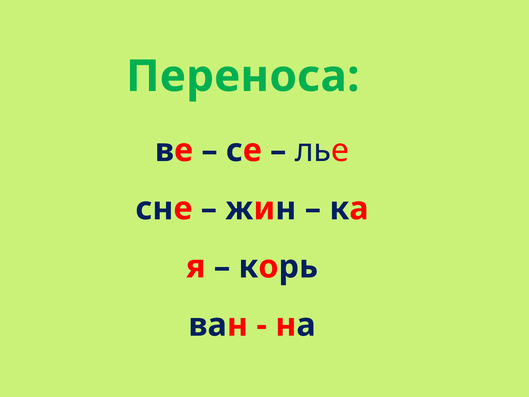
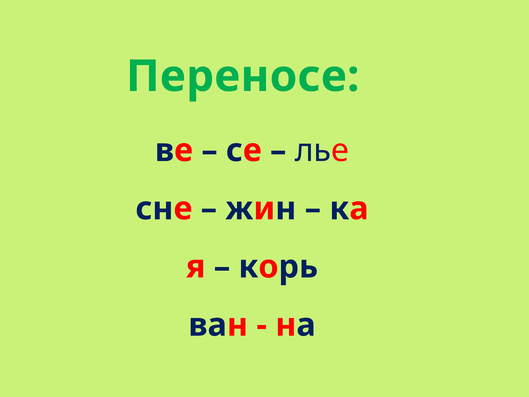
Переноса: Переноса -> Переносе
